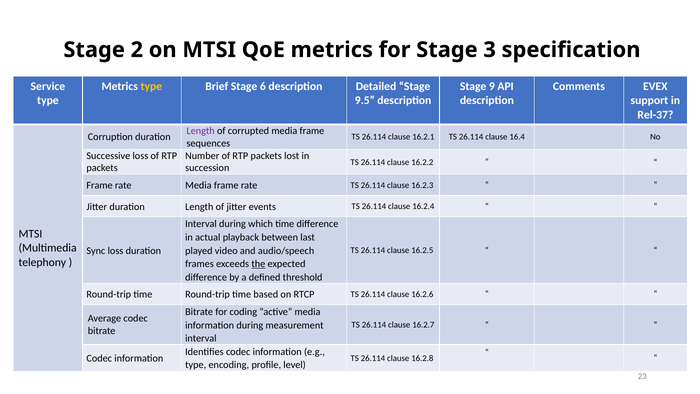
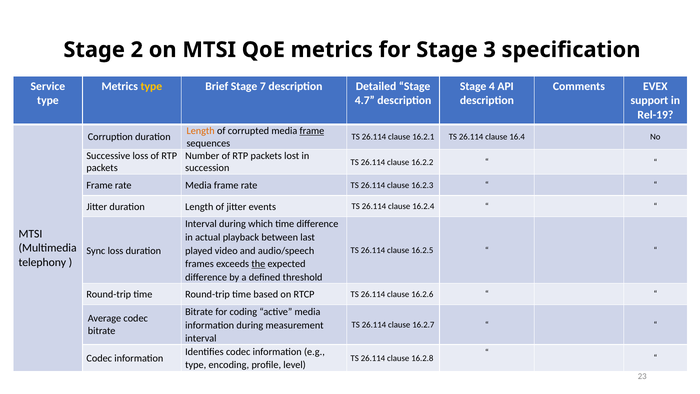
6: 6 -> 7
9: 9 -> 4
9.5: 9.5 -> 4.7
Rel-37: Rel-37 -> Rel-19
Length at (201, 131) colour: purple -> orange
frame at (312, 131) underline: none -> present
